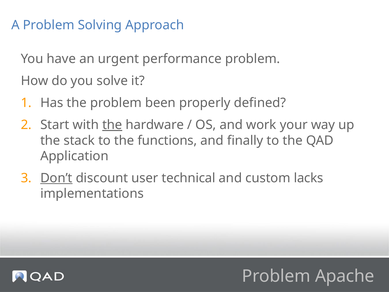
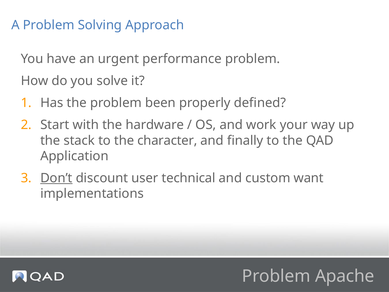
the at (112, 125) underline: present -> none
functions: functions -> character
lacks: lacks -> want
